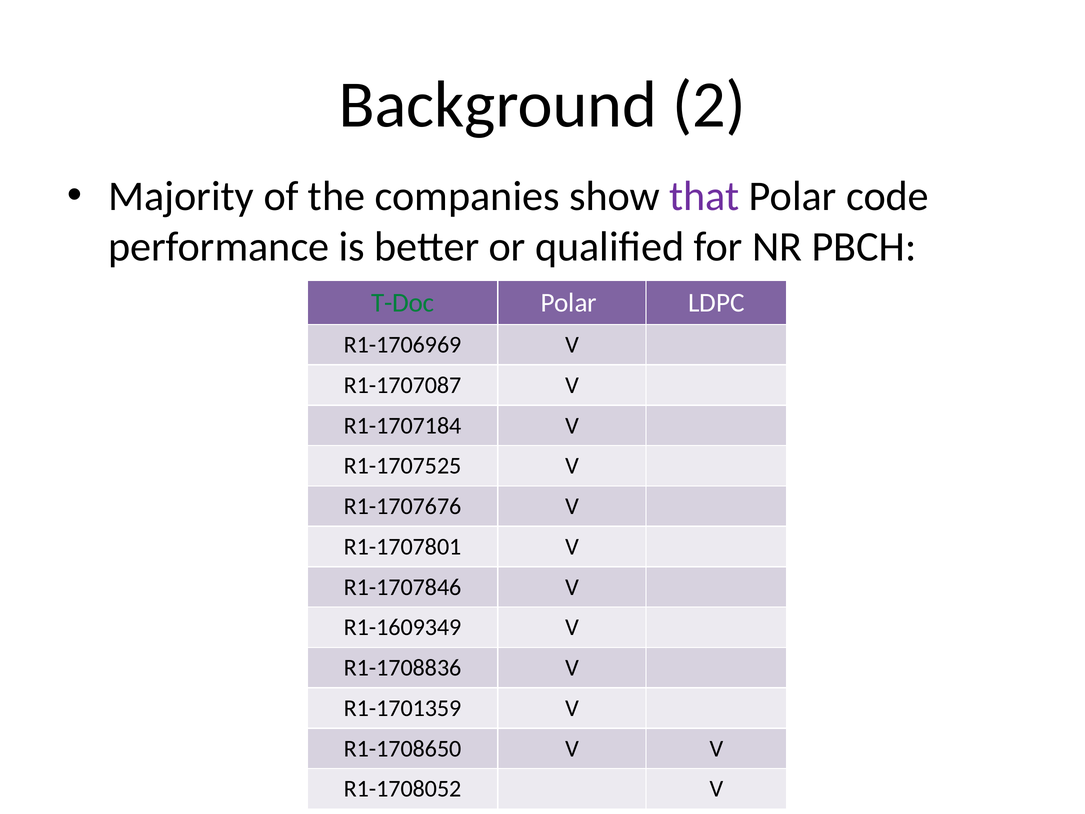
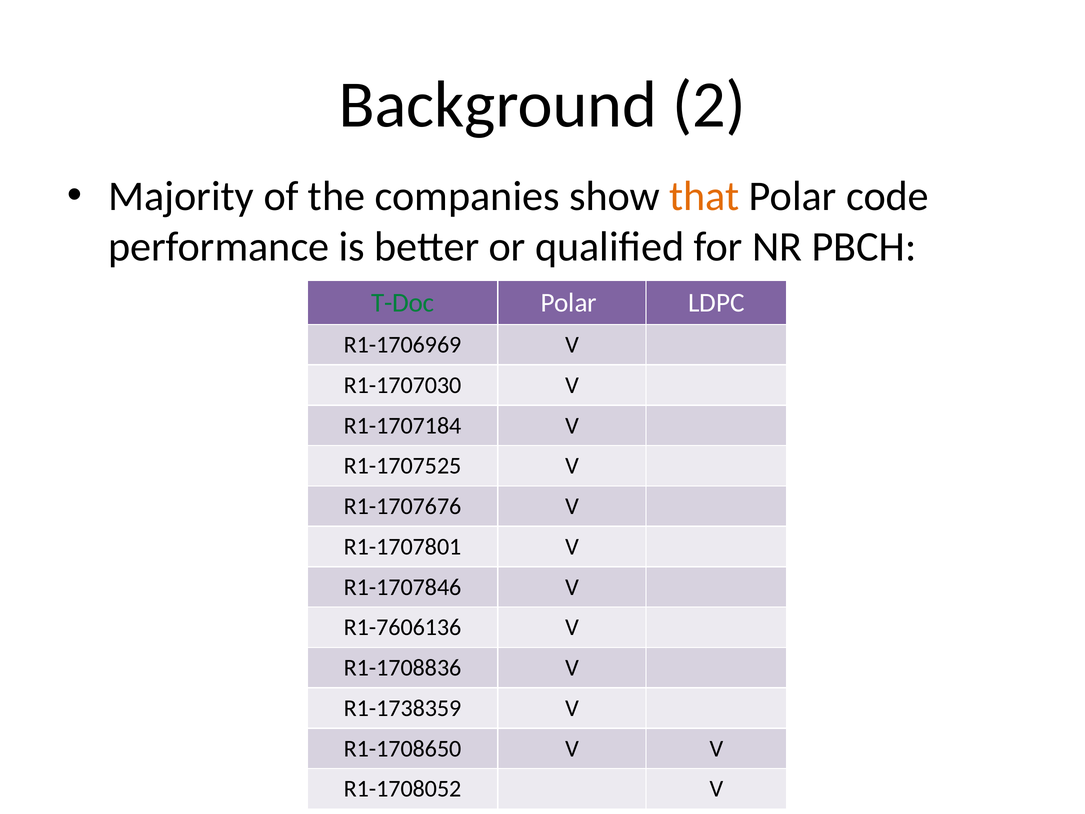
that colour: purple -> orange
R1-1707087: R1-1707087 -> R1-1707030
R1-1609349: R1-1609349 -> R1-7606136
R1-1701359: R1-1701359 -> R1-1738359
